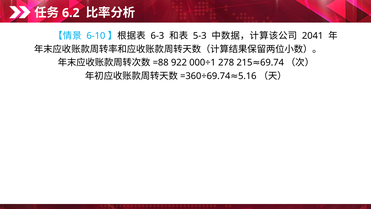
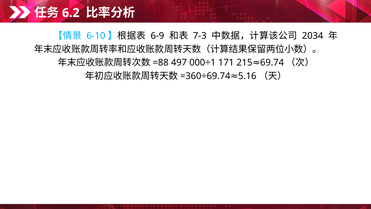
6-3: 6-3 -> 6-9
5-3: 5-3 -> 7-3
2041: 2041 -> 2034
922: 922 -> 497
278: 278 -> 171
